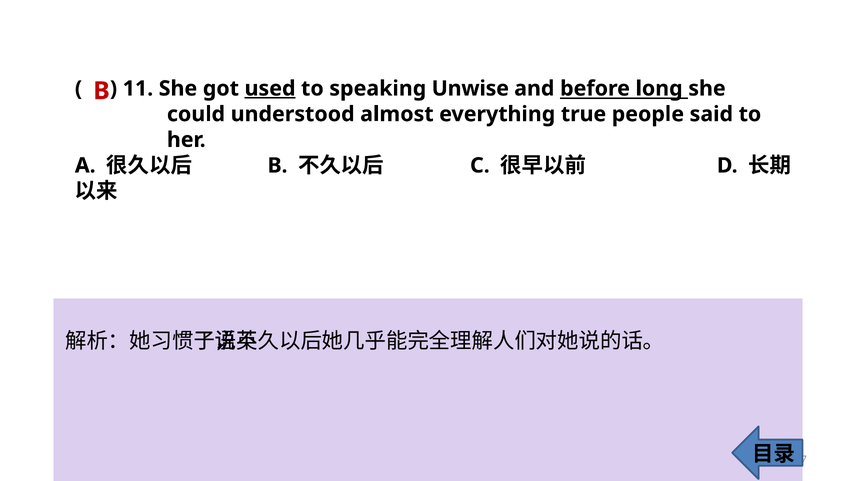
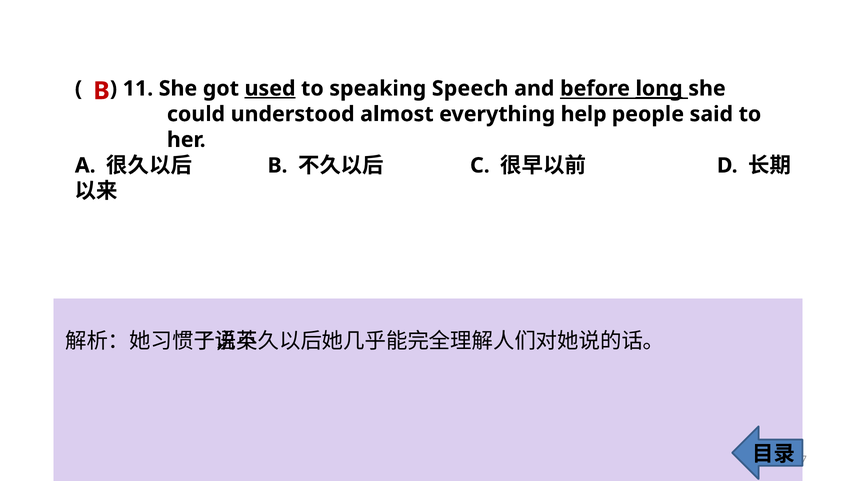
Unwise: Unwise -> Speech
long underline: none -> present
true: true -> help
